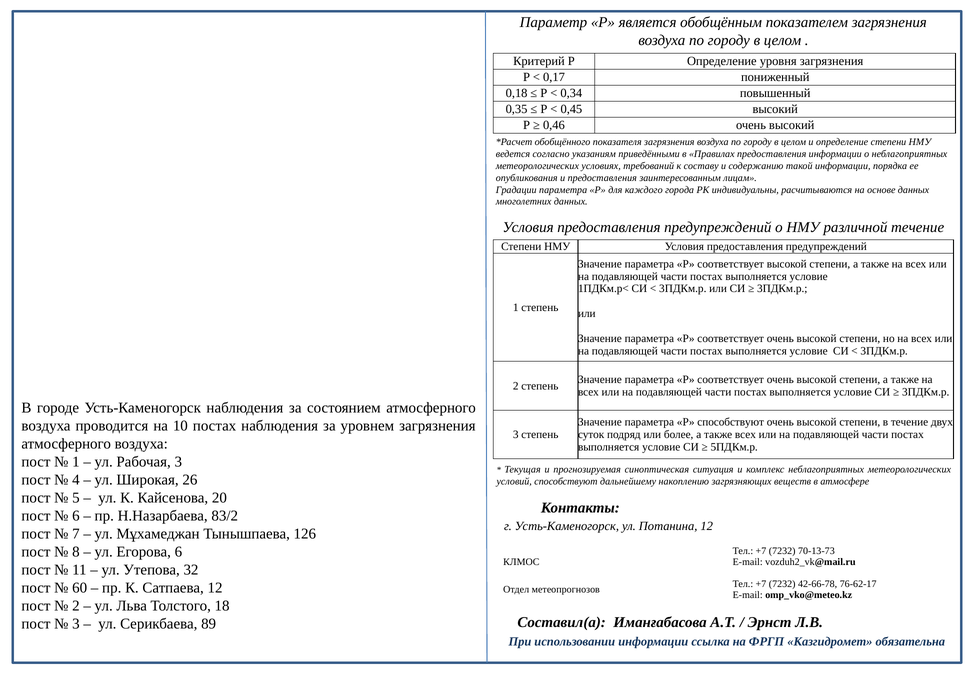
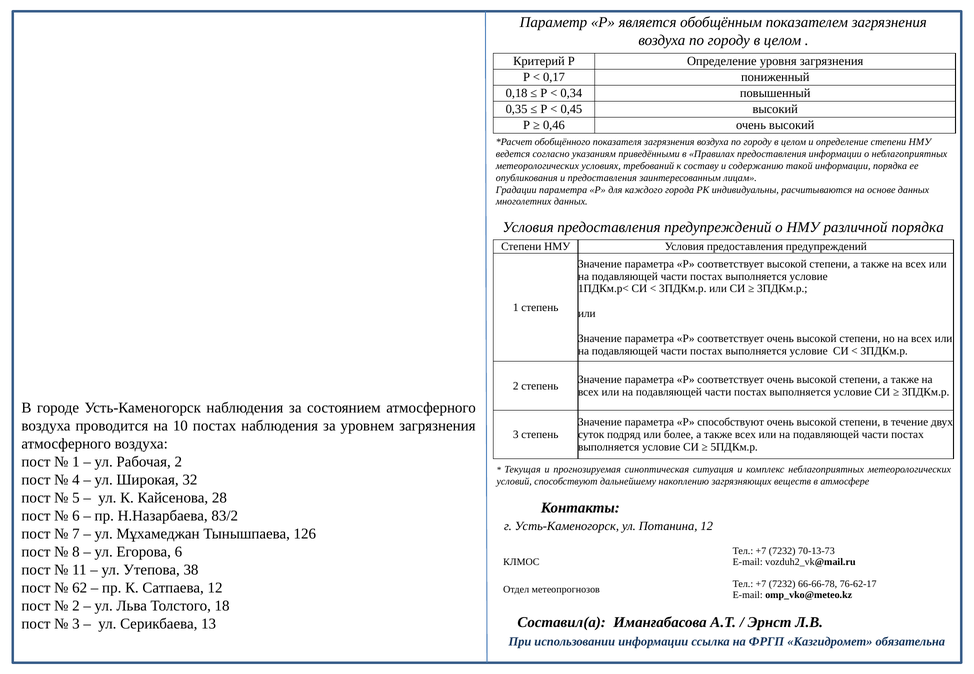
различной течение: течение -> порядка
Рабочая 3: 3 -> 2
26: 26 -> 32
20: 20 -> 28
32: 32 -> 38
42-66-78: 42-66-78 -> 66-66-78
60: 60 -> 62
89: 89 -> 13
